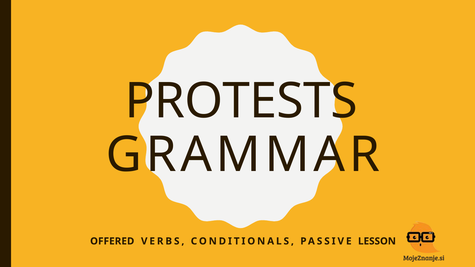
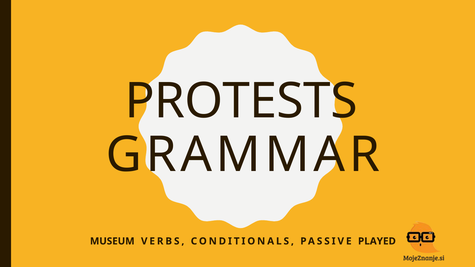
OFFERED: OFFERED -> MUSEUM
LESSON: LESSON -> PLAYED
